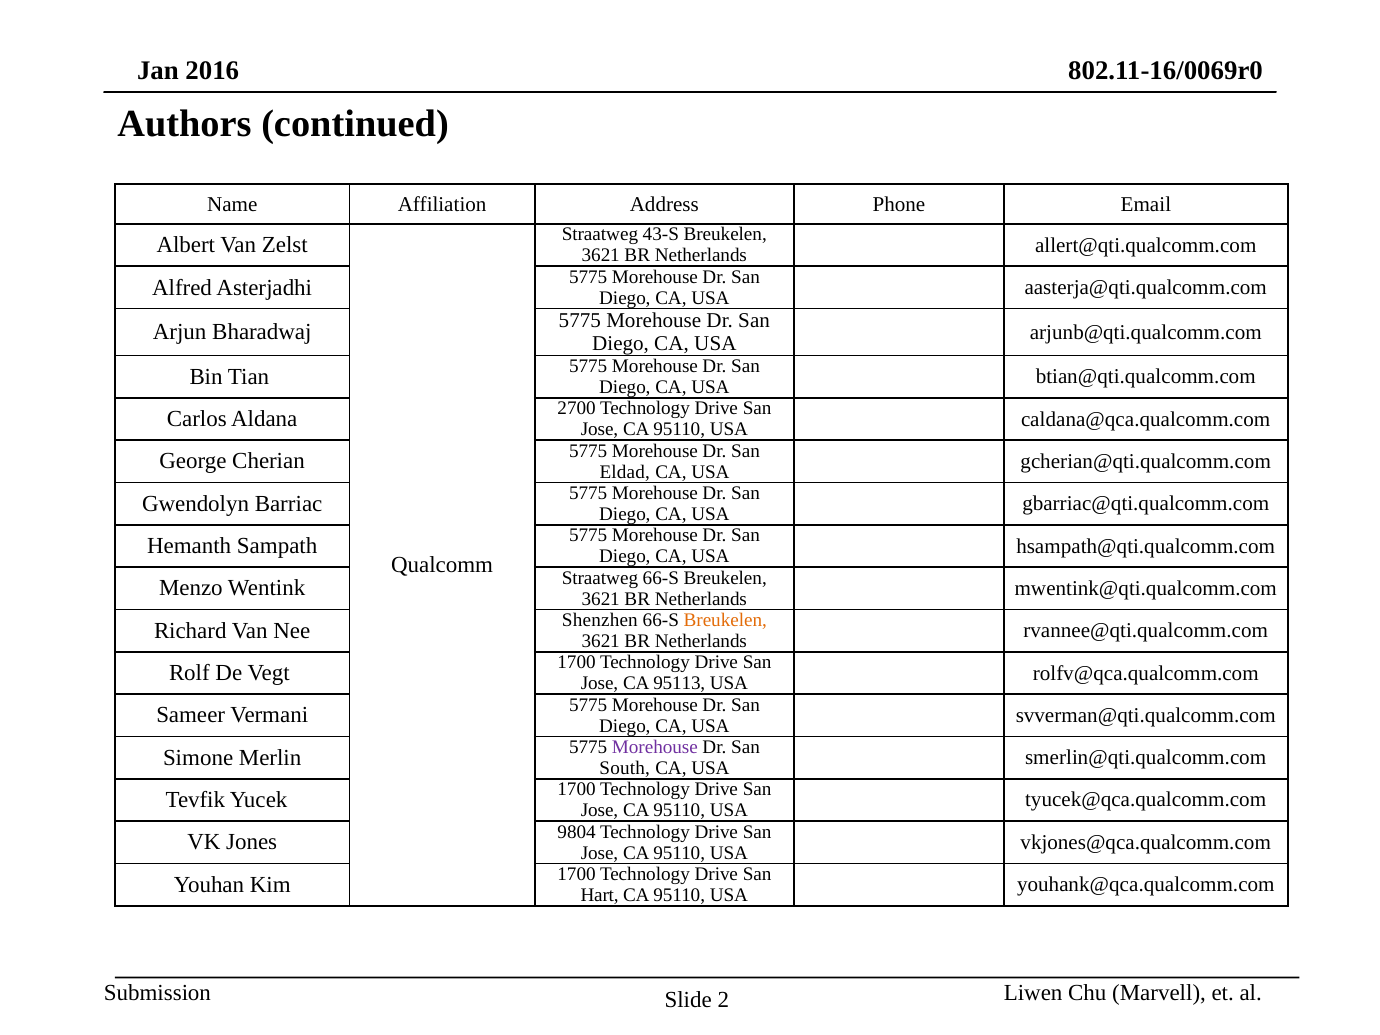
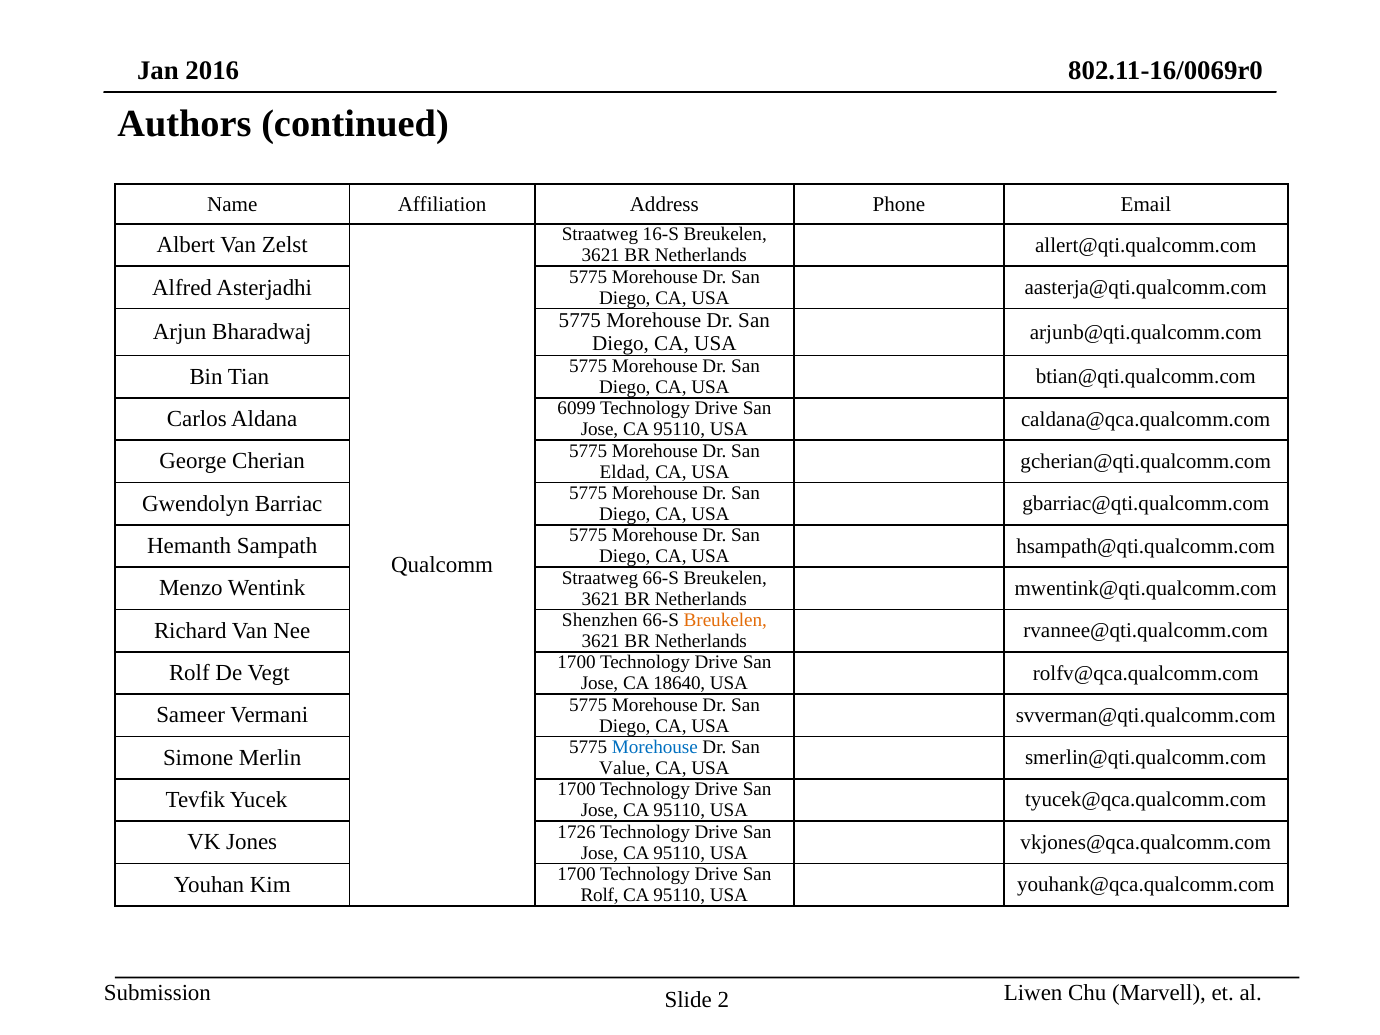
43-S: 43-S -> 16-S
2700: 2700 -> 6099
95113: 95113 -> 18640
Morehouse at (655, 747) colour: purple -> blue
South: South -> Value
9804: 9804 -> 1726
Hart at (600, 895): Hart -> Rolf
